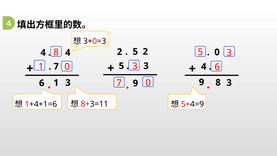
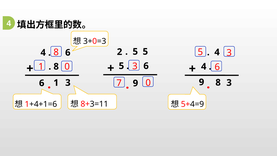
5 2: 2 -> 5
0 at (217, 52): 0 -> 4
4 at (68, 53): 4 -> 6
3 at (146, 66): 3 -> 6
7 at (56, 66): 7 -> 8
